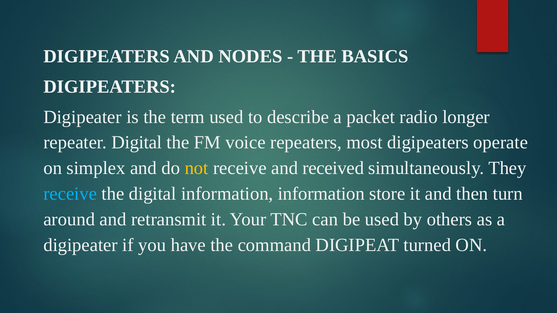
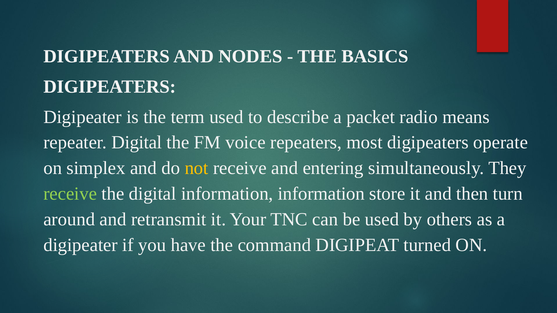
longer: longer -> means
received: received -> entering
receive at (70, 194) colour: light blue -> light green
